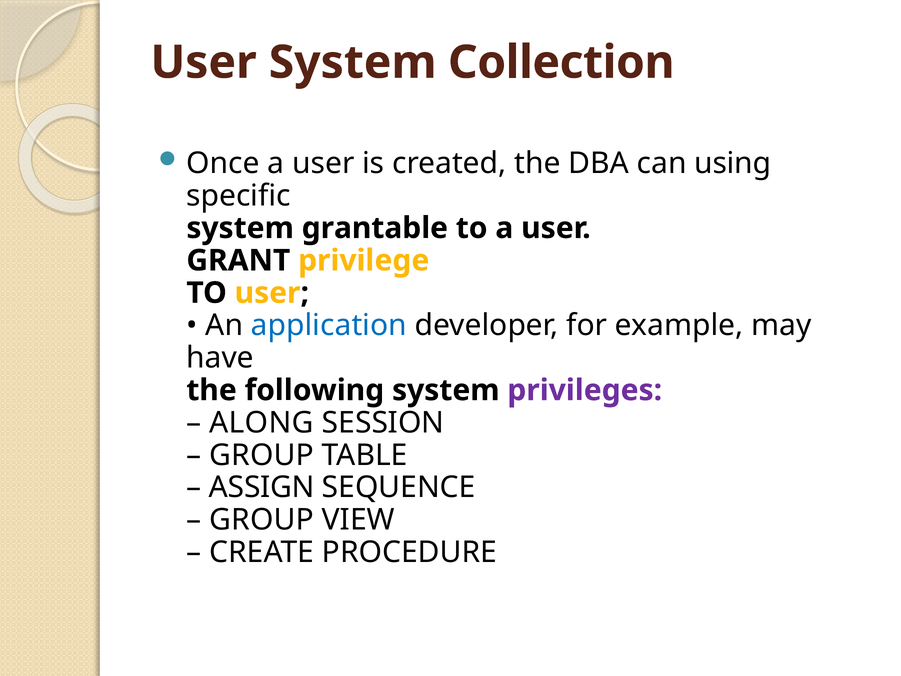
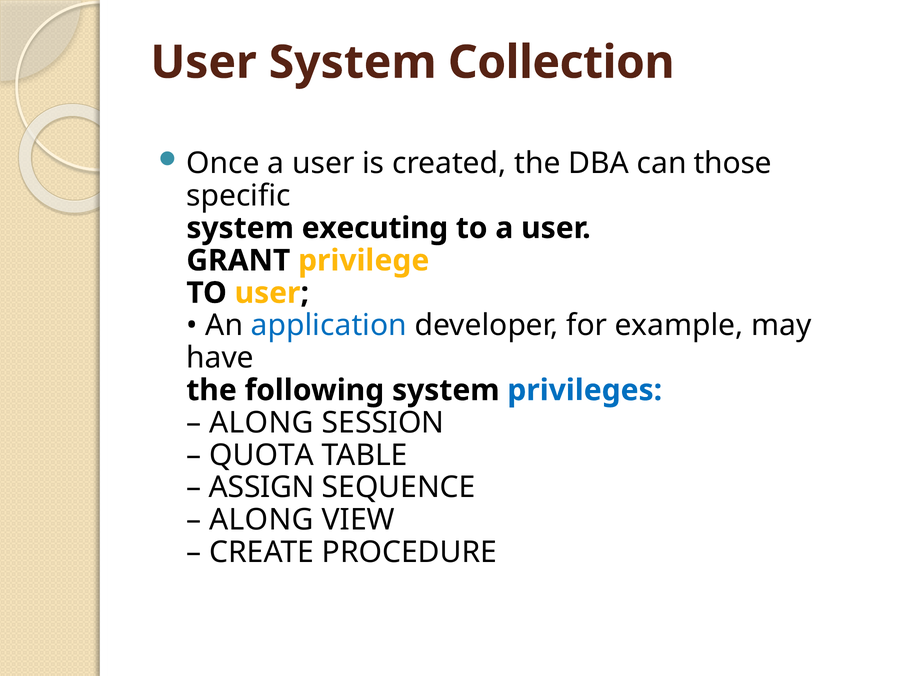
using: using -> those
grantable: grantable -> executing
privileges colour: purple -> blue
GROUP at (262, 455): GROUP -> QUOTA
GROUP at (262, 520): GROUP -> ALONG
